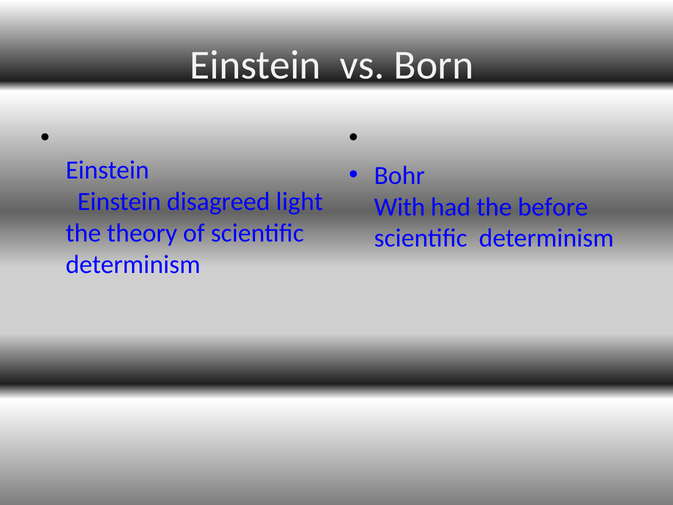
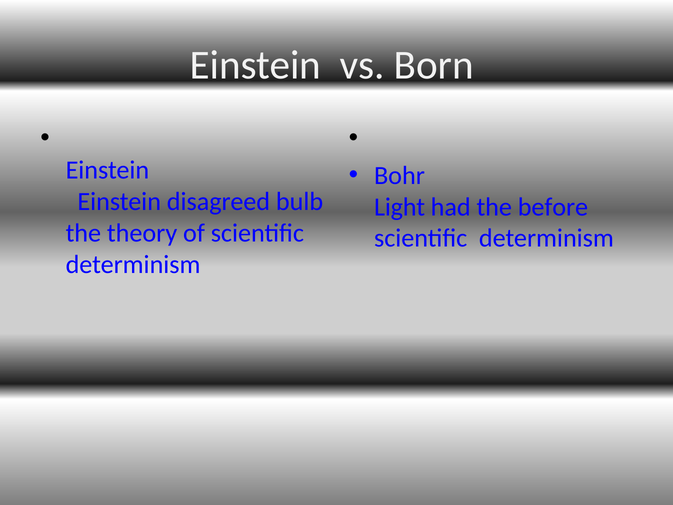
light: light -> bulb
With: With -> Light
